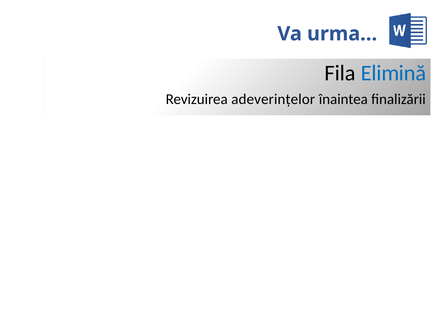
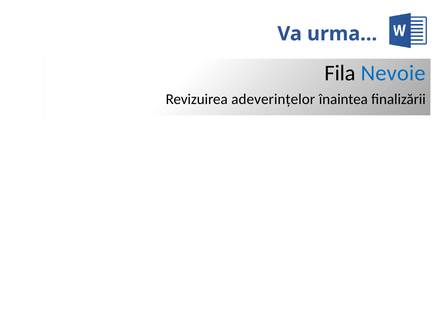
Elimină: Elimină -> Nevoie
